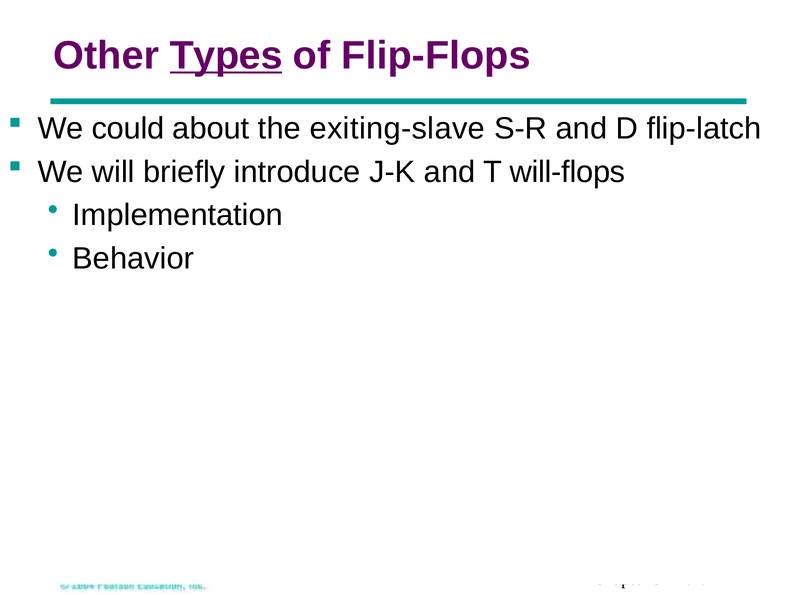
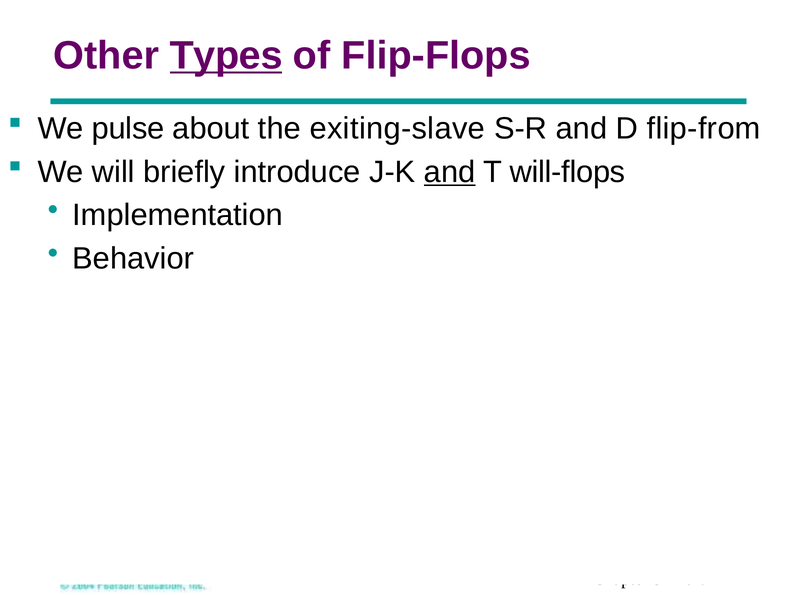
could: could -> pulse
flip-latch: flip-latch -> flip-from
and at (450, 172) underline: none -> present
